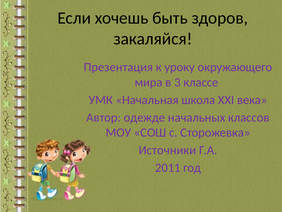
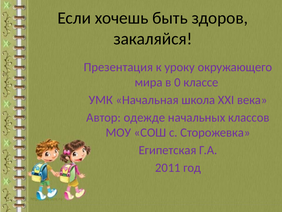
3: 3 -> 0
Источники: Источники -> Египетская
